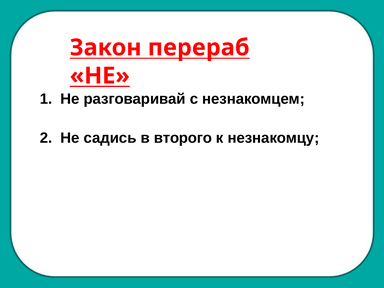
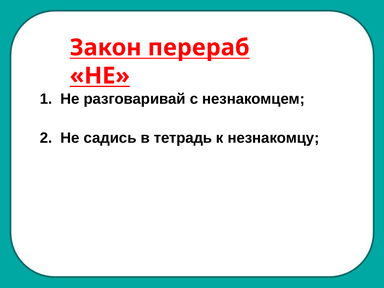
второго: второго -> тетрадь
